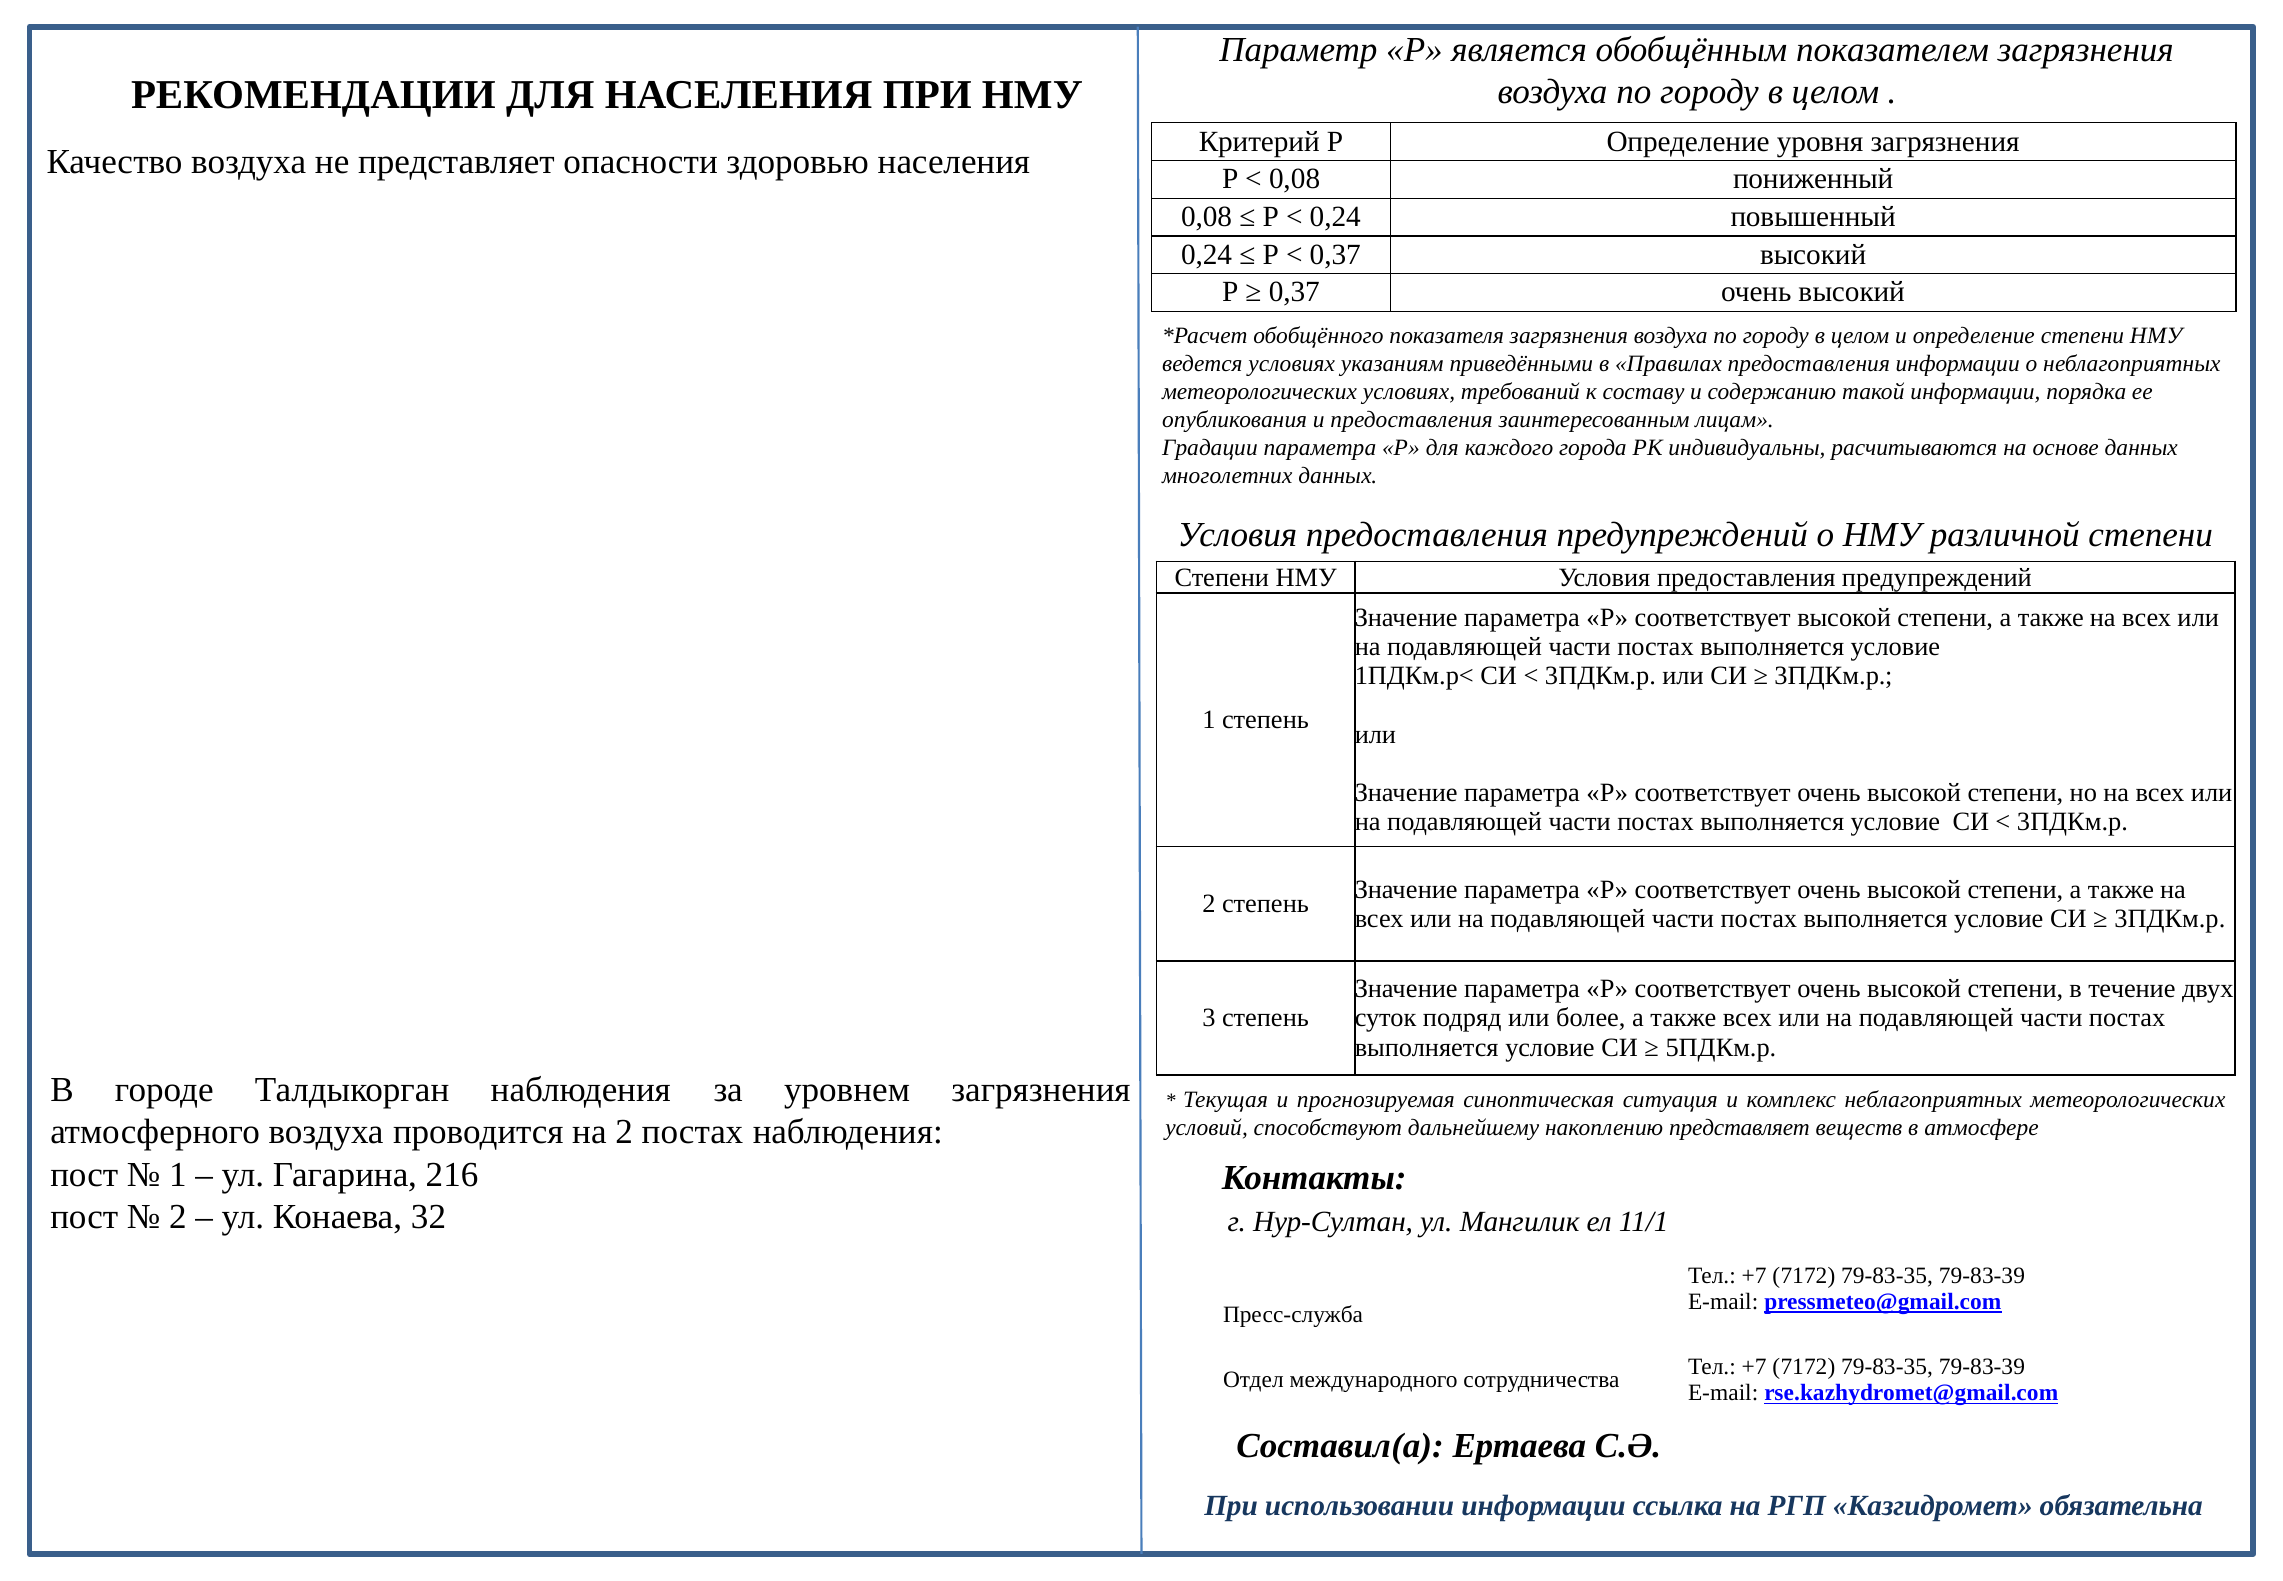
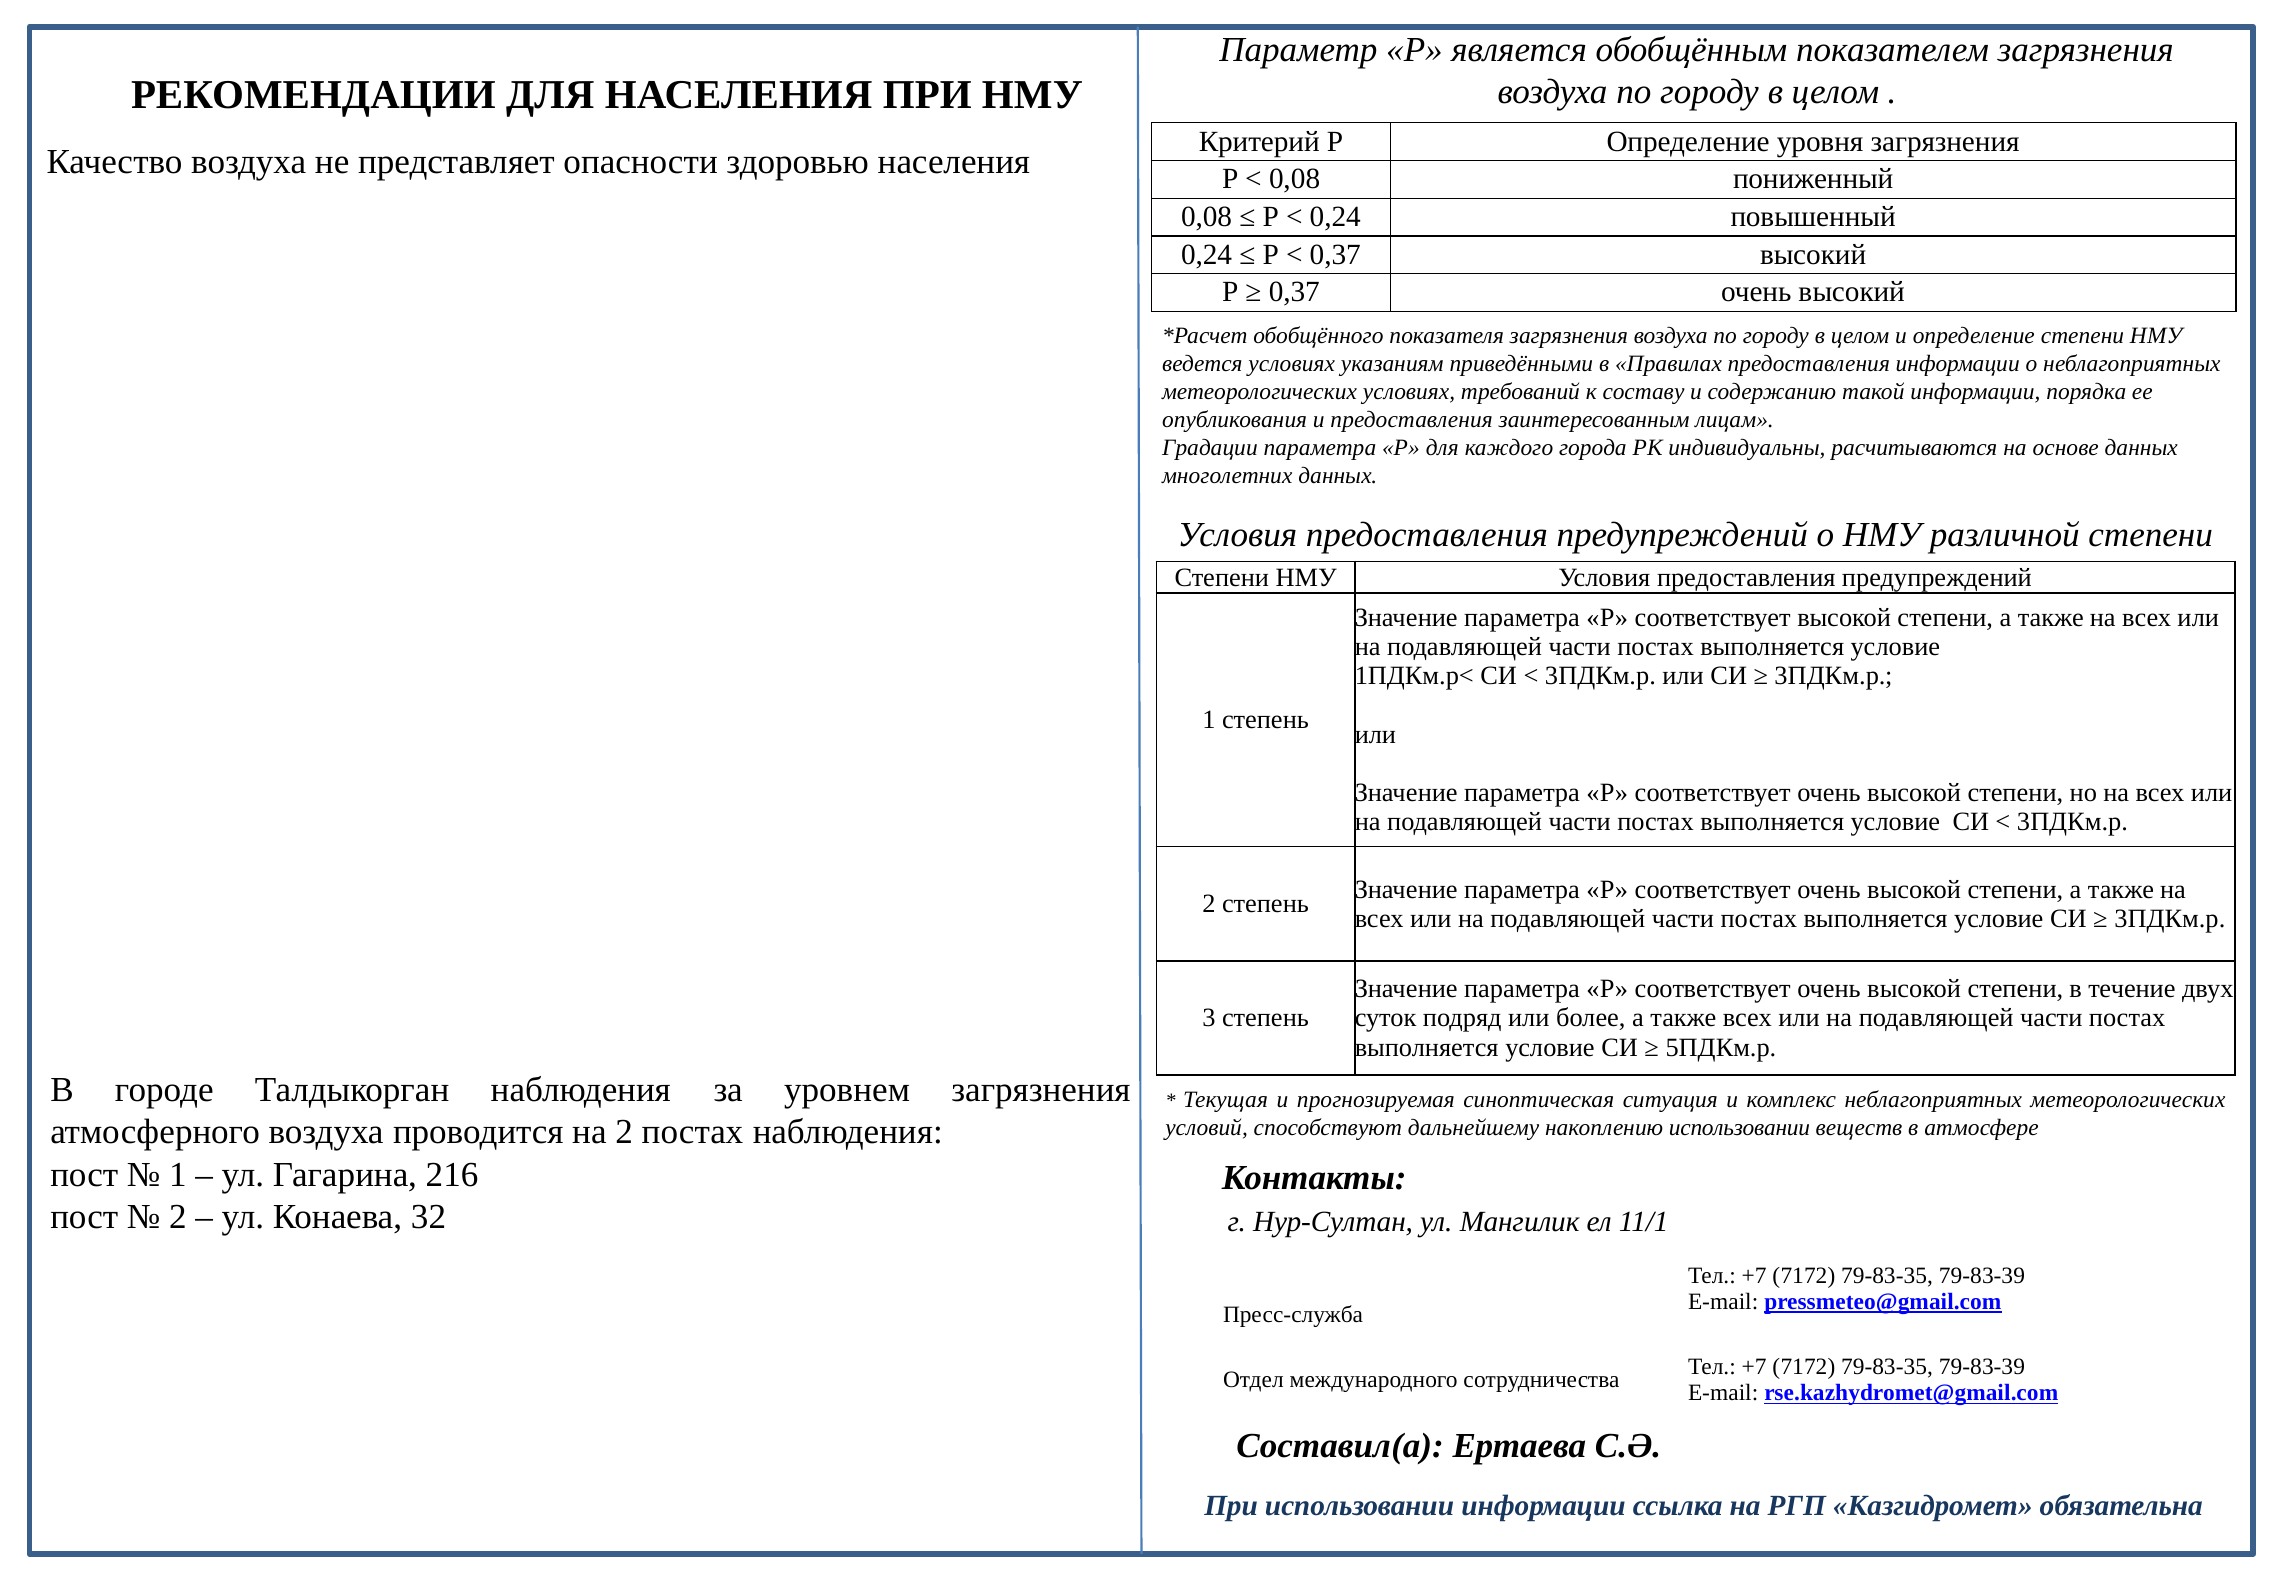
накоплению представляет: представляет -> использовании
